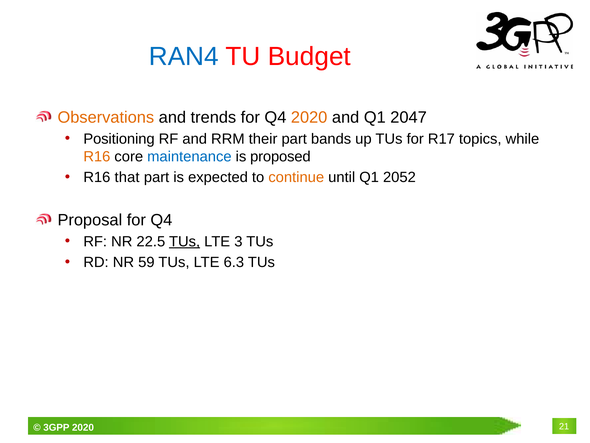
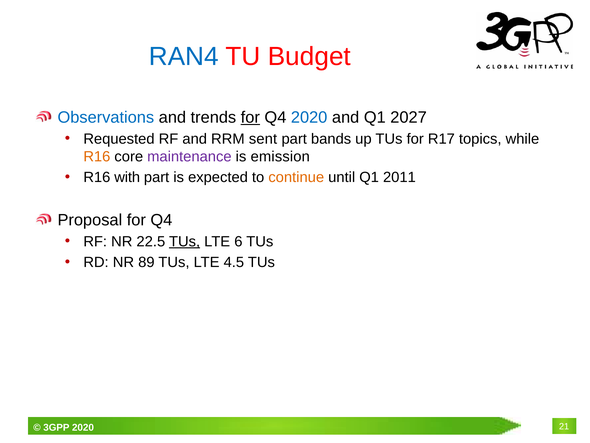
Observations colour: orange -> blue
for at (250, 117) underline: none -> present
2020 at (309, 117) colour: orange -> blue
2047: 2047 -> 2027
Positioning: Positioning -> Requested
their: their -> sent
maintenance colour: blue -> purple
proposed: proposed -> emission
that: that -> with
2052: 2052 -> 2011
3: 3 -> 6
59: 59 -> 89
6.3: 6.3 -> 4.5
